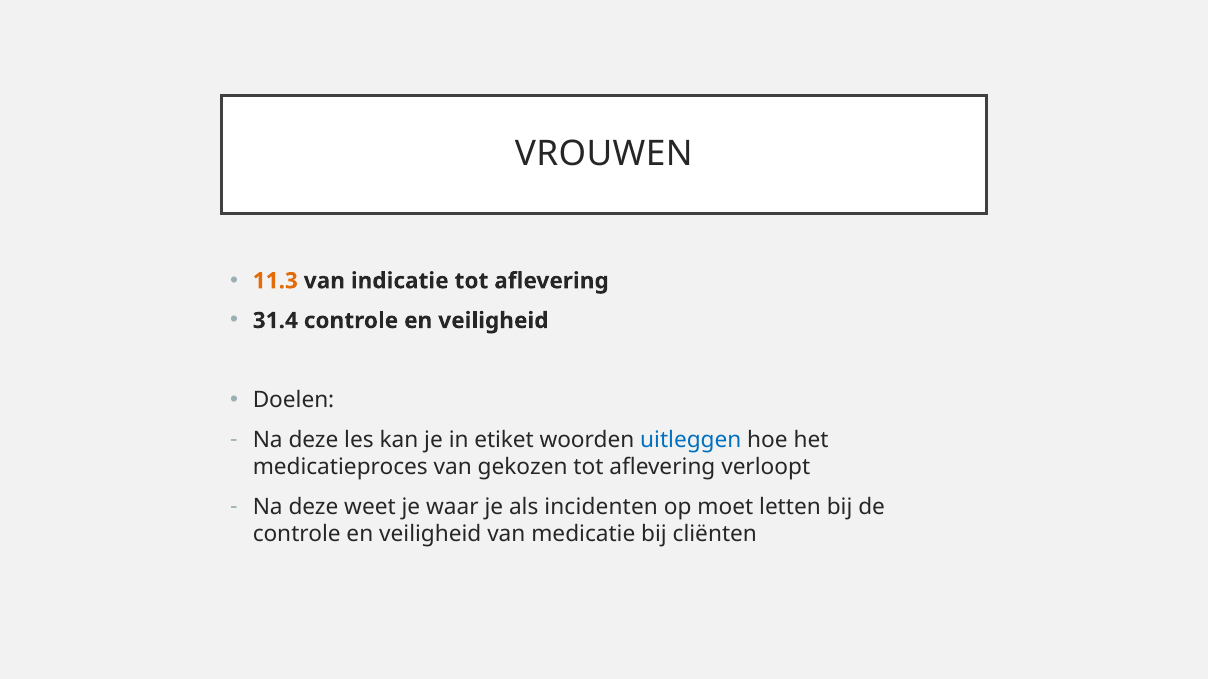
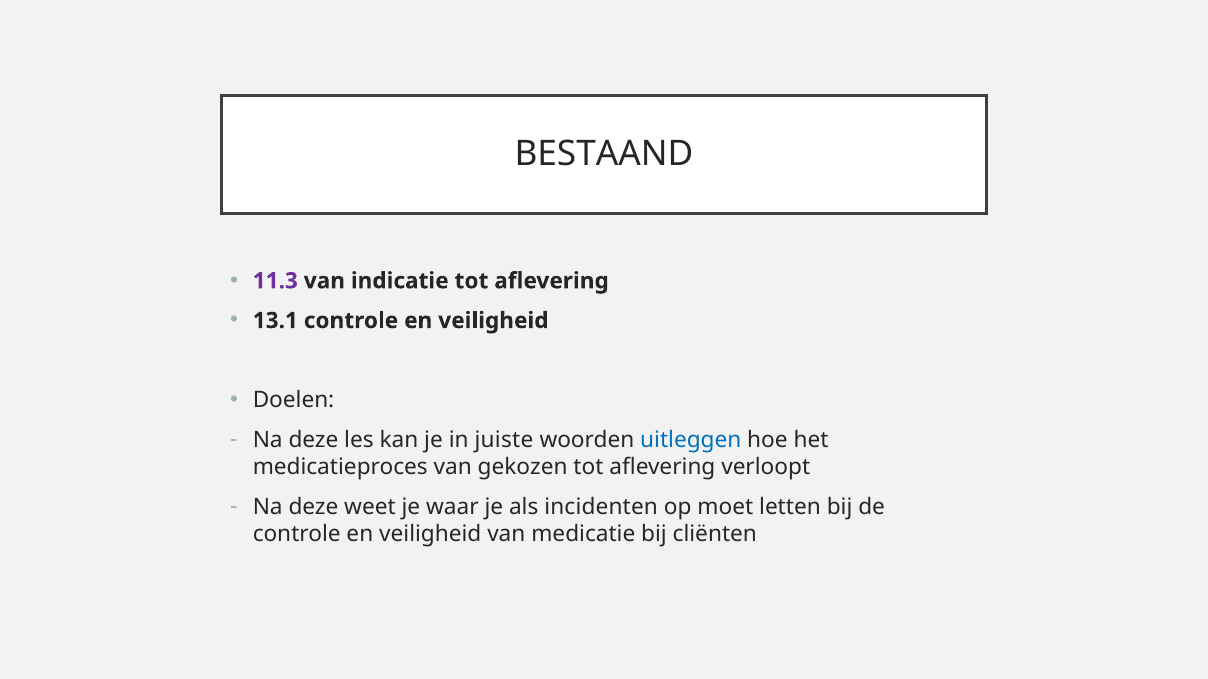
VROUWEN: VROUWEN -> BESTAAND
11.3 colour: orange -> purple
31.4: 31.4 -> 13.1
etiket: etiket -> juiste
